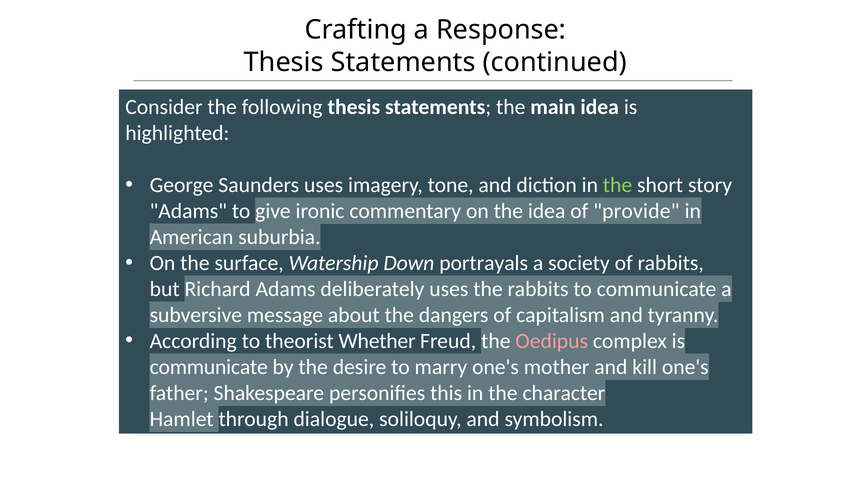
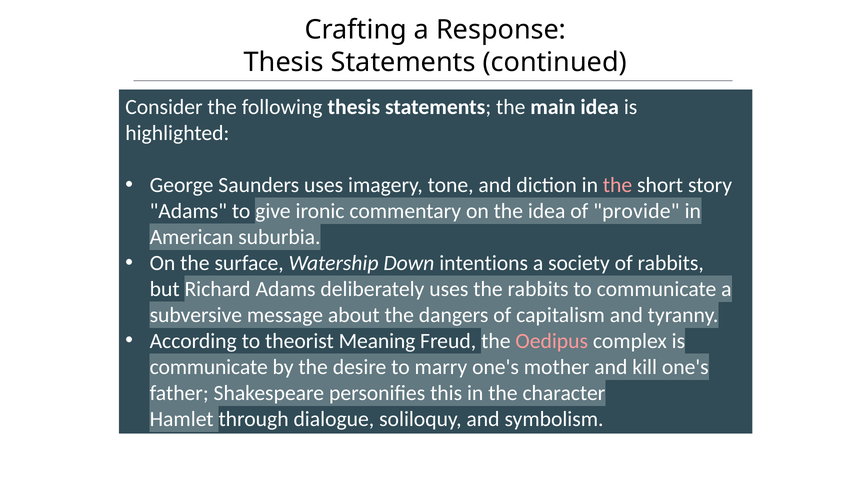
the at (618, 185) colour: light green -> pink
portrayals: portrayals -> intentions
Whether: Whether -> Meaning
